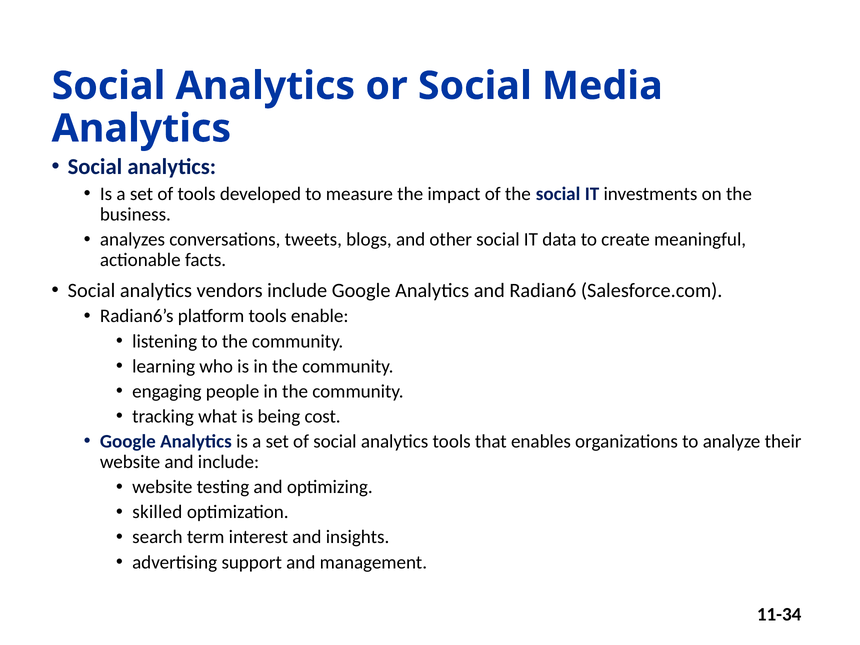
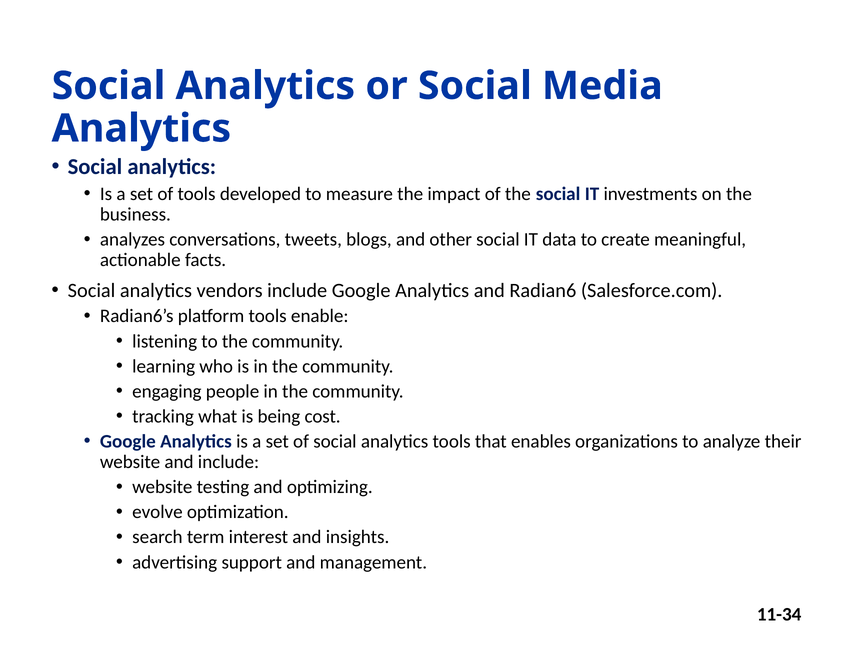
skilled: skilled -> evolve
